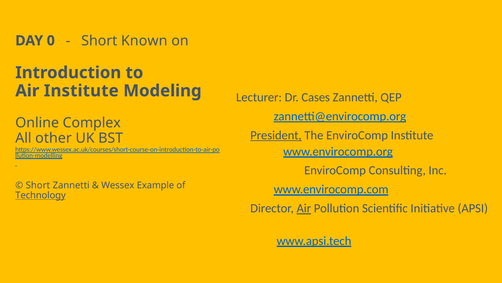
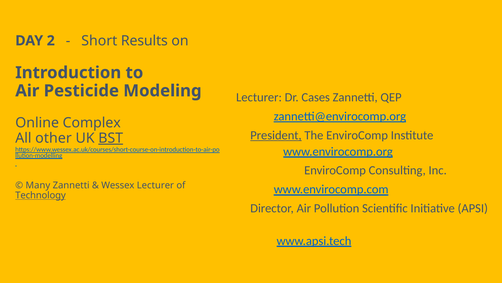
0: 0 -> 2
Known: Known -> Results
Air Institute: Institute -> Pesticide
BST underline: none -> present
Short at (38, 185): Short -> Many
Wessex Example: Example -> Lecturer
Air at (304, 208) underline: present -> none
